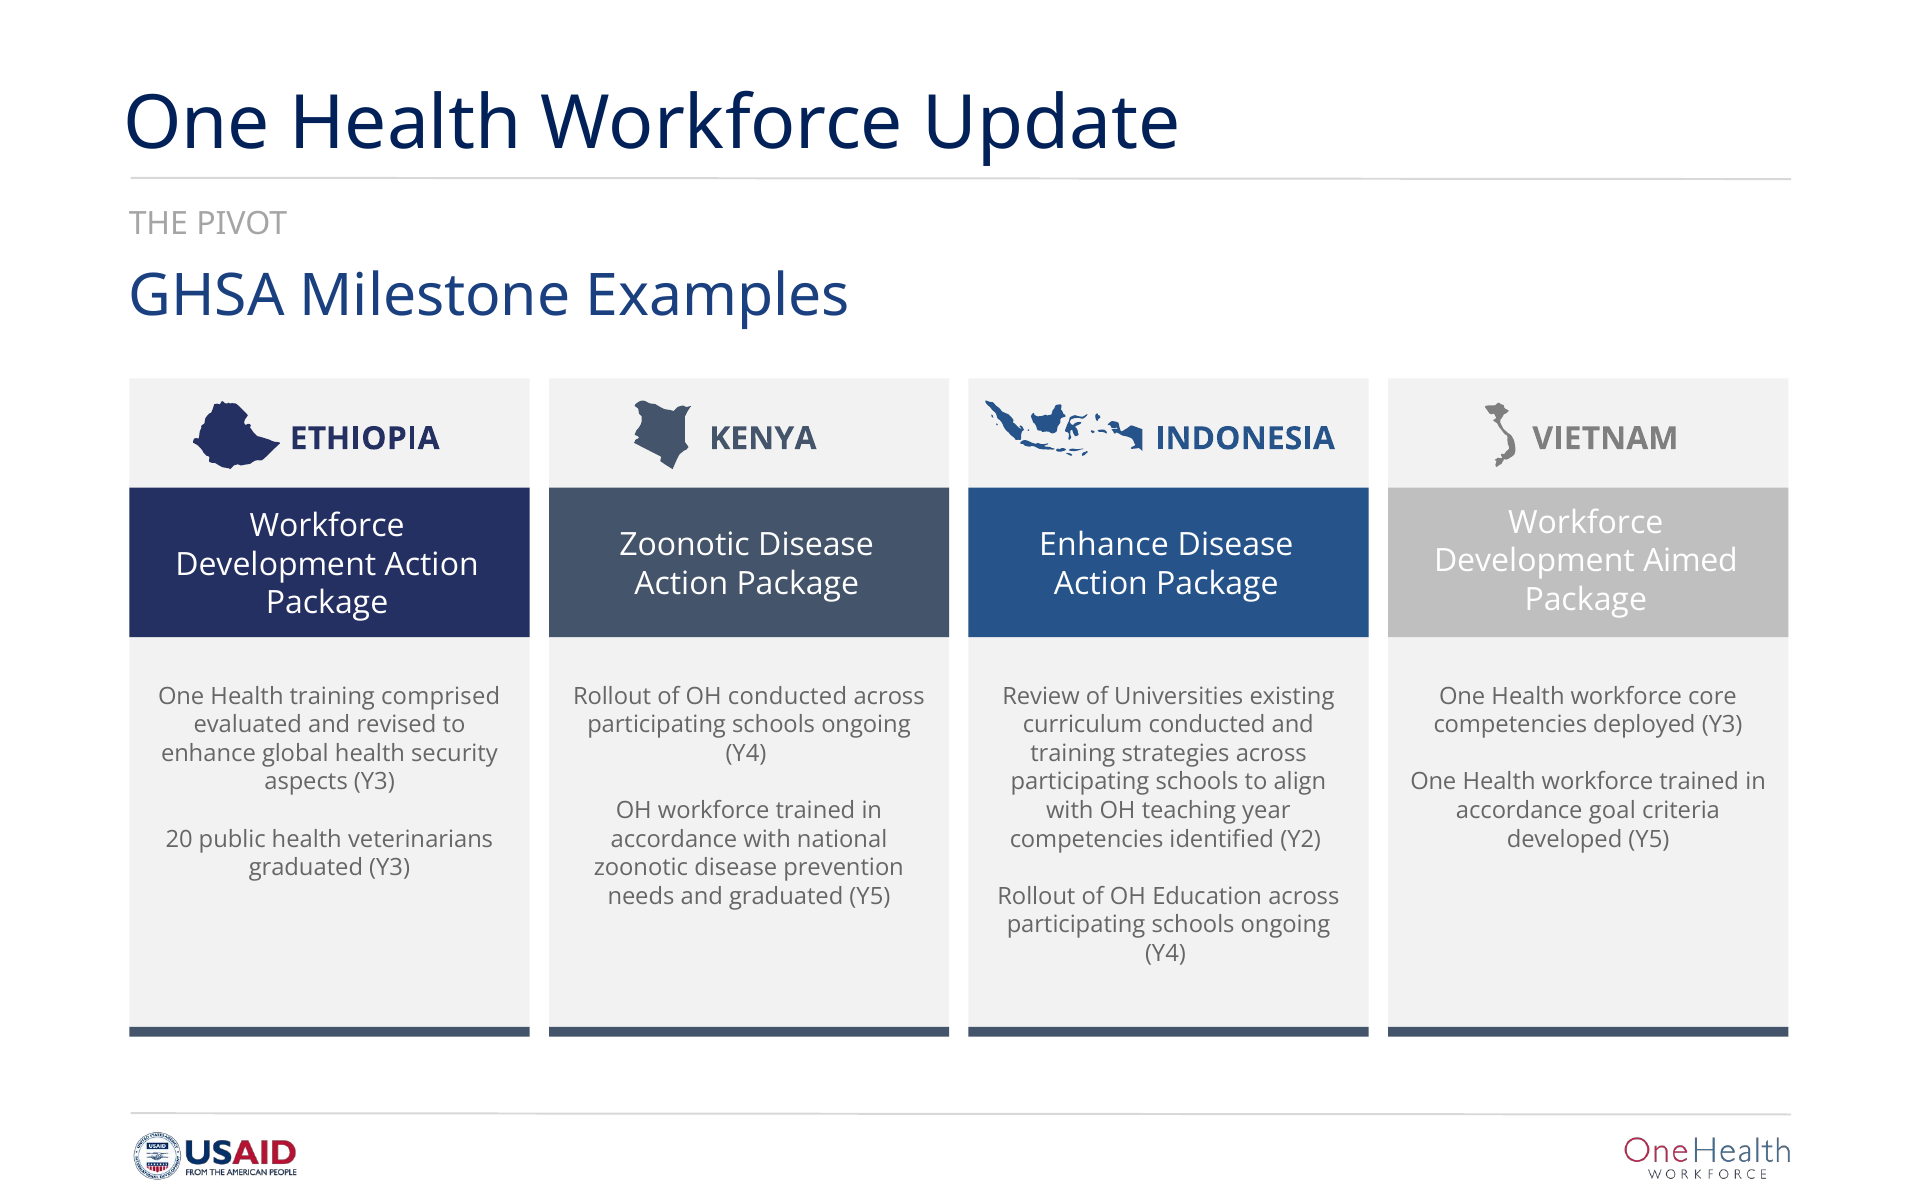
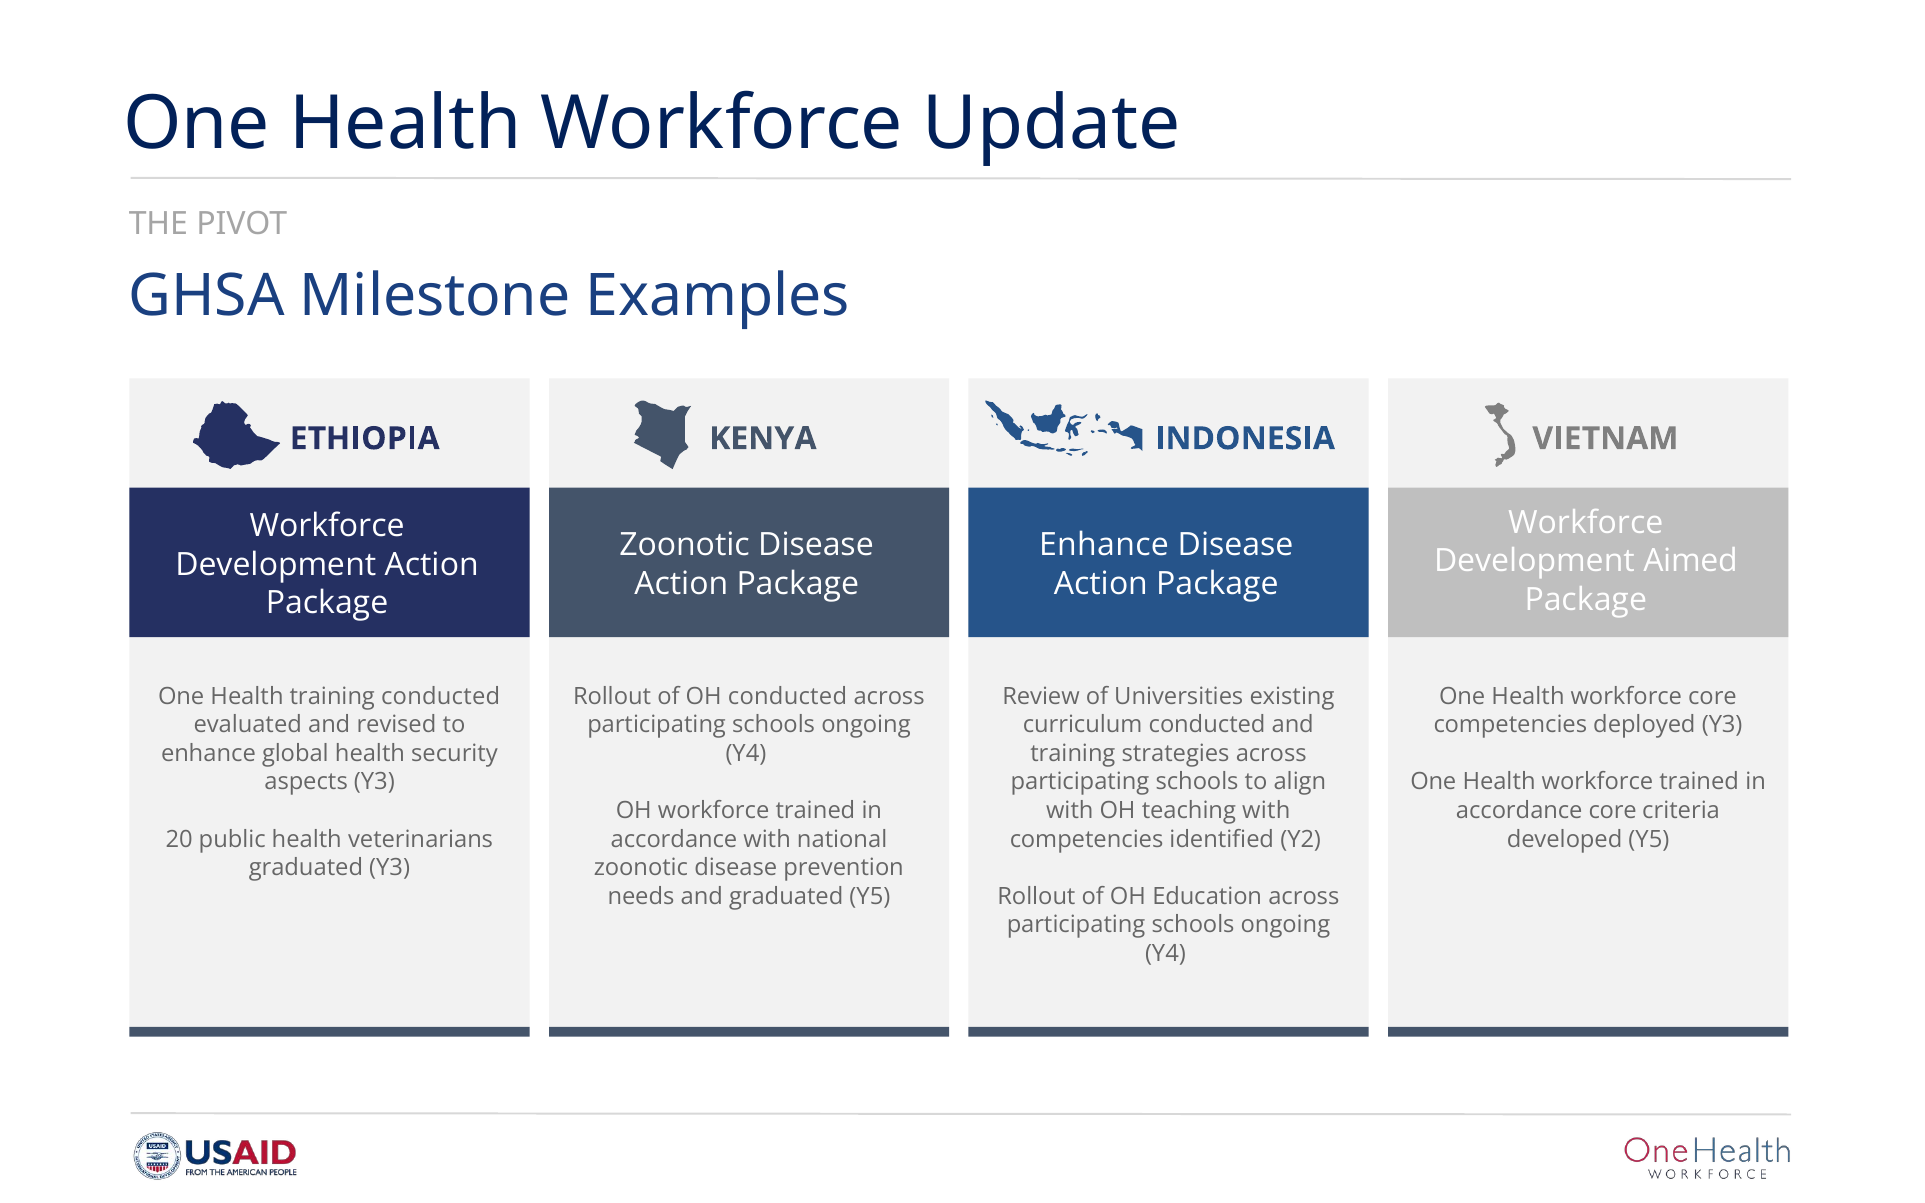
training comprised: comprised -> conducted
teaching year: year -> with
accordance goal: goal -> core
